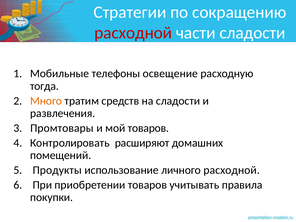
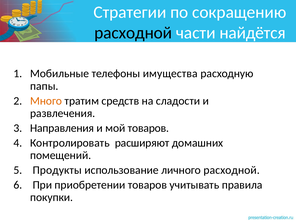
расходной at (133, 33) colour: red -> black
части сладости: сладости -> найдётся
освещение: освещение -> имущества
тогда: тогда -> папы
Промтовары: Промтовары -> Направления
